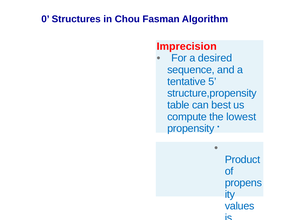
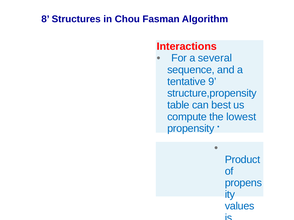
0: 0 -> 8
Imprecision: Imprecision -> Interactions
desired: desired -> several
5: 5 -> 9
